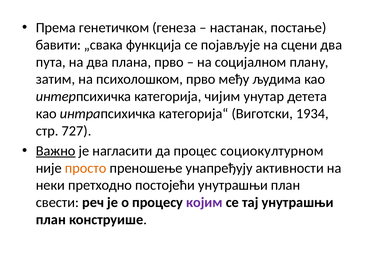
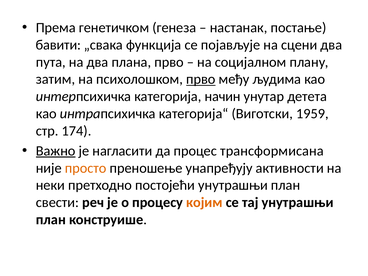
прво at (201, 79) underline: none -> present
чијим: чијим -> начин
1934: 1934 -> 1959
727: 727 -> 174
социокултурном: социокултурном -> трансформисана
којим colour: purple -> orange
